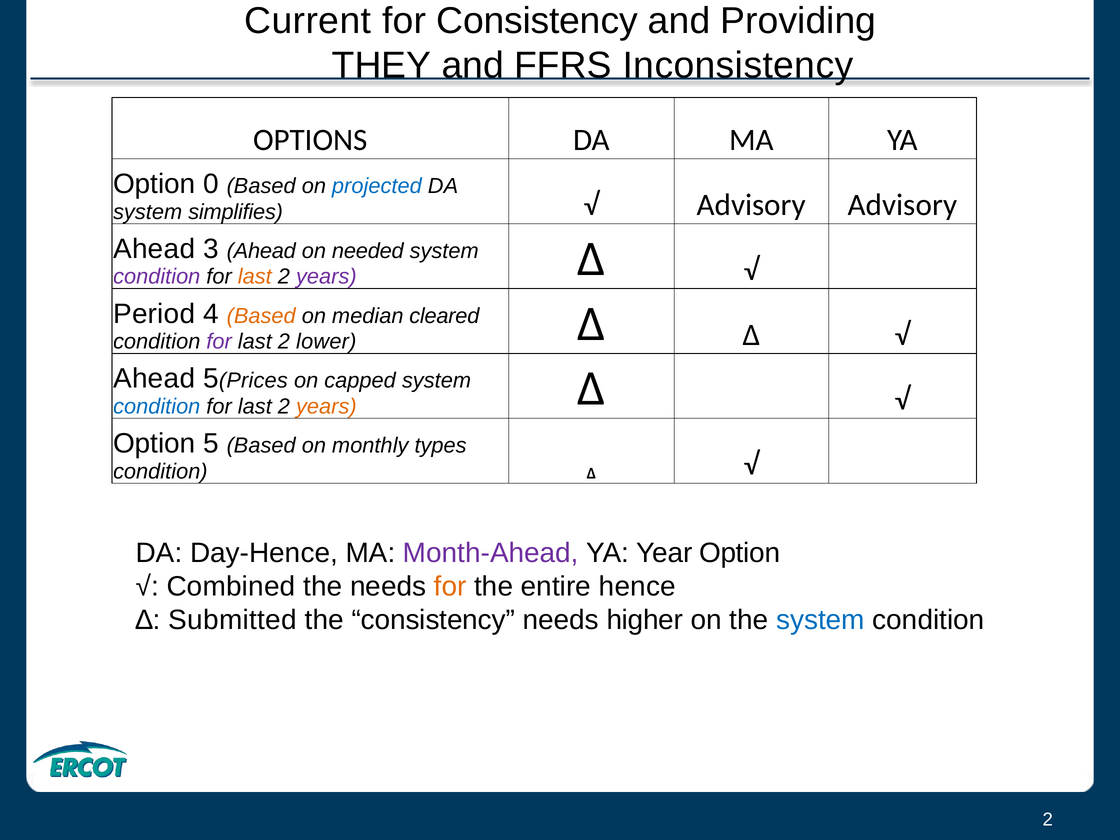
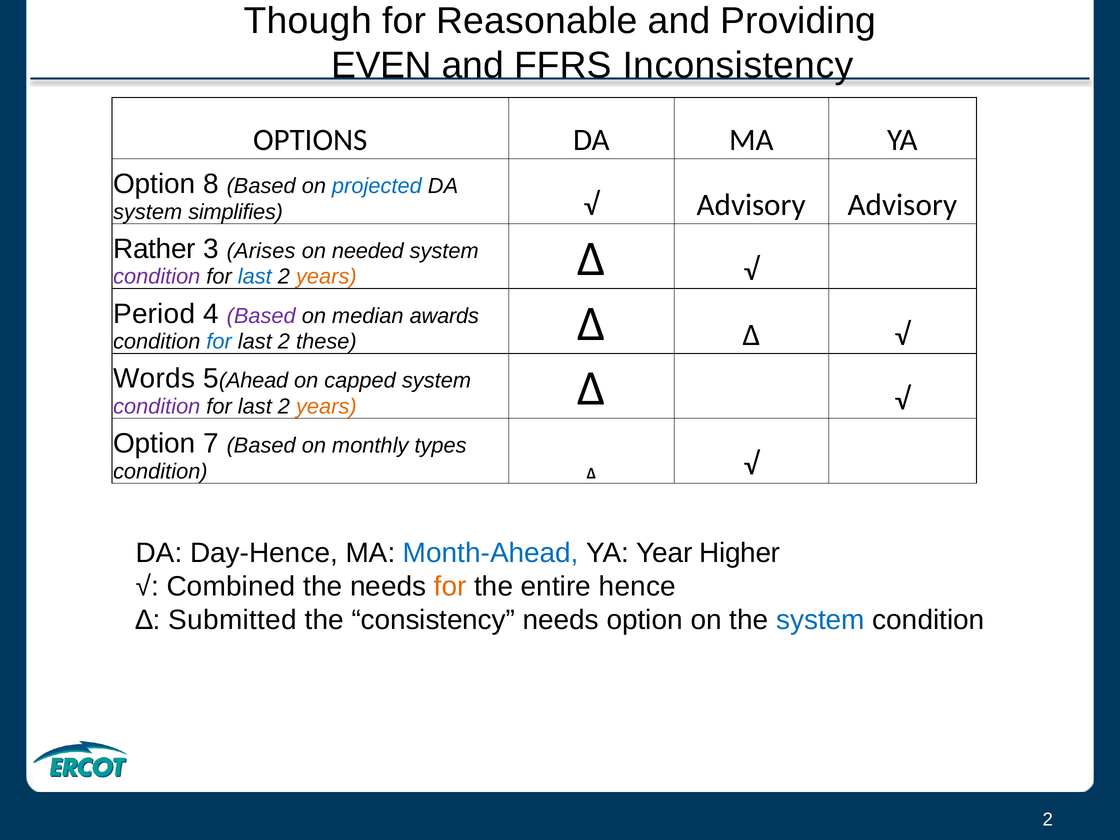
Current: Current -> Though
for Consistency: Consistency -> Reasonable
THEY: THEY -> EVEN
0: 0 -> 8
Ahead at (154, 249): Ahead -> Rather
3 Ahead: Ahead -> Arises
last at (255, 277) colour: orange -> blue
years at (326, 277) colour: purple -> orange
Based at (261, 316) colour: orange -> purple
cleared: cleared -> awards
for at (219, 342) colour: purple -> blue
lower: lower -> these
Ahead at (154, 379): Ahead -> Words
Prices: Prices -> Ahead
condition at (157, 406) colour: blue -> purple
Option 5: 5 -> 7
Month-Ahead colour: purple -> blue
Year Option: Option -> Higher
needs higher: higher -> option
